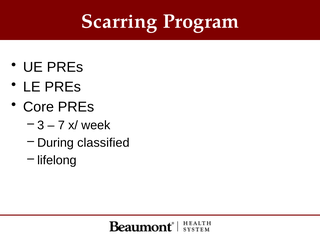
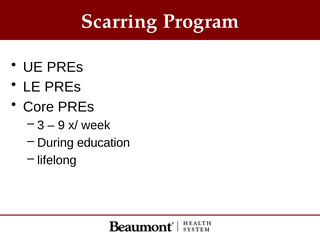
7: 7 -> 9
classified: classified -> education
